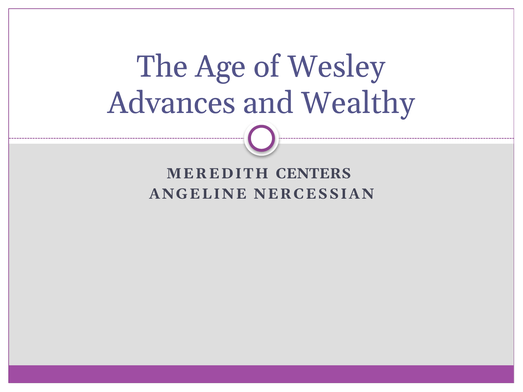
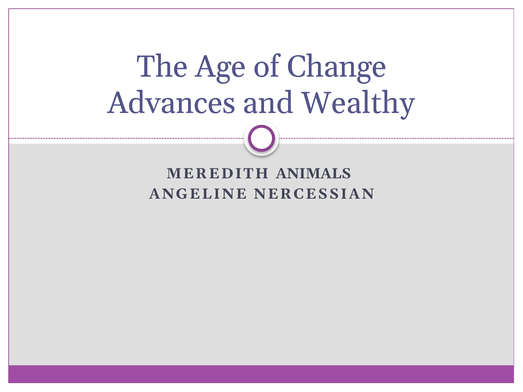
Wesley: Wesley -> Change
CENTERS: CENTERS -> ANIMALS
